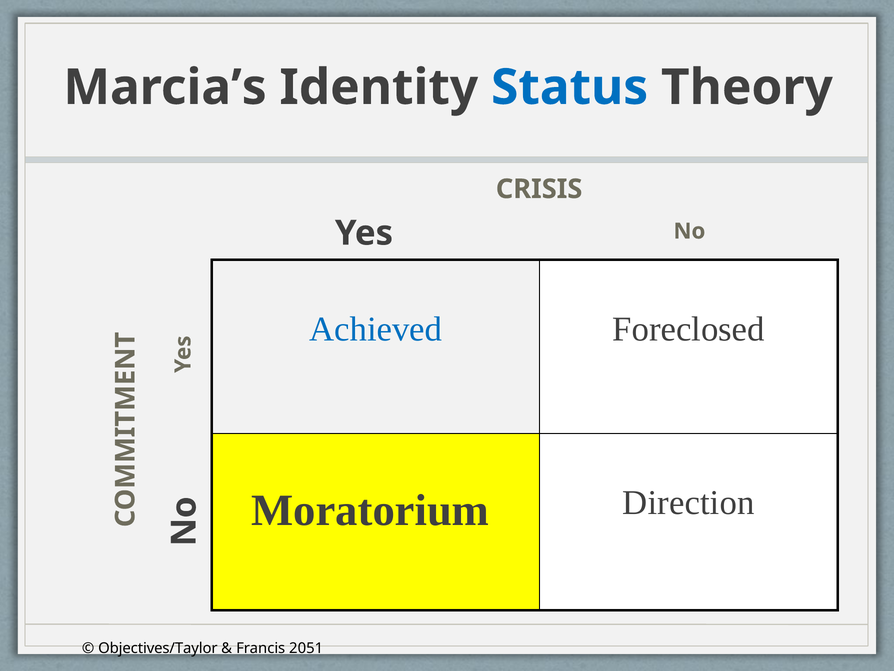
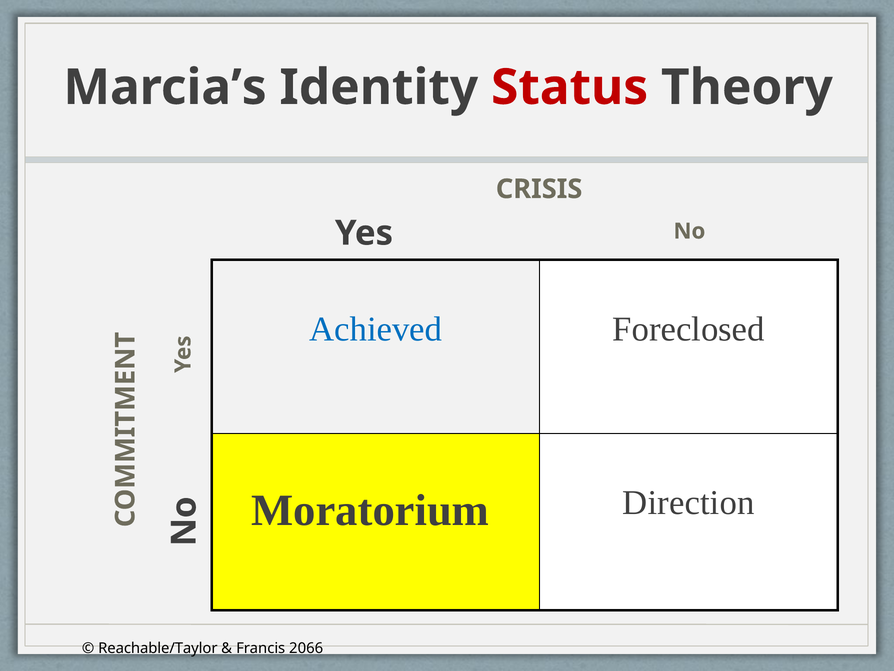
Status colour: blue -> red
Objectives/Taylor: Objectives/Taylor -> Reachable/Taylor
2051: 2051 -> 2066
